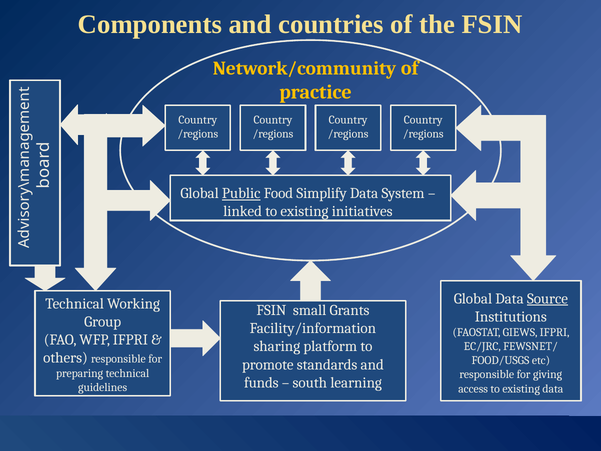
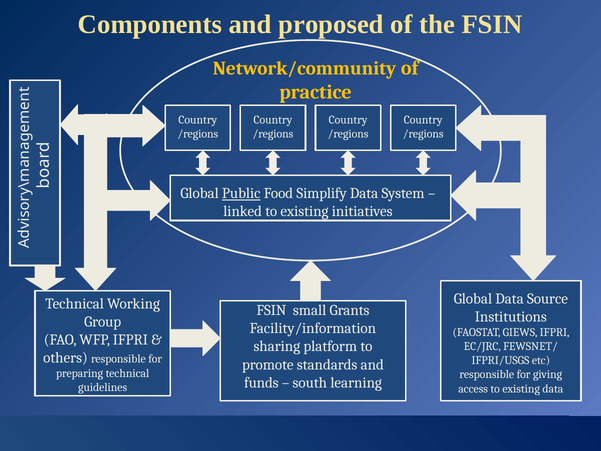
countries: countries -> proposed
Source underline: present -> none
FOOD/USGS: FOOD/USGS -> IFPRI/USGS
